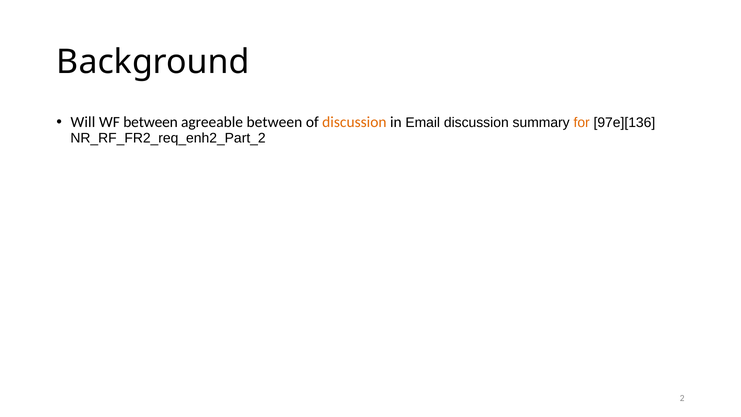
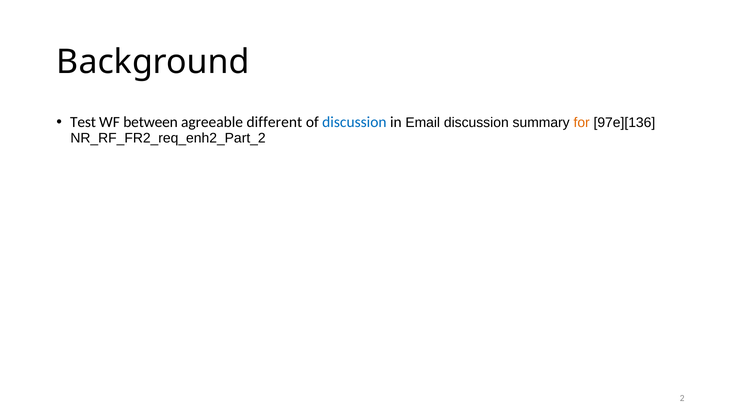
Will: Will -> Test
agreeable between: between -> different
discussion at (354, 122) colour: orange -> blue
